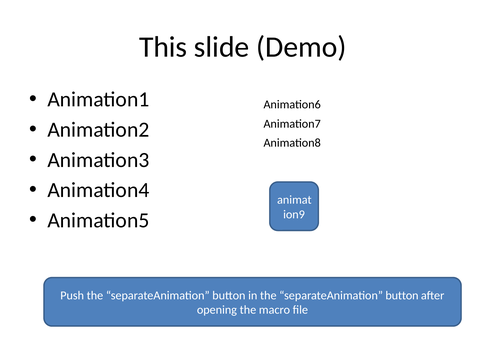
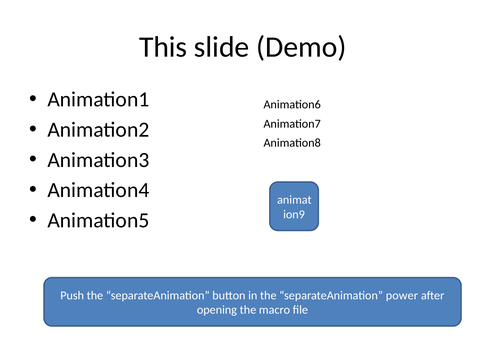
in the separateAnimation button: button -> power
